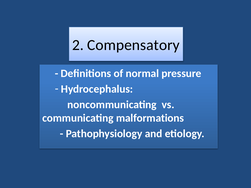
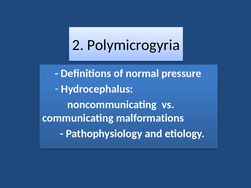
Compensatory: Compensatory -> Polymicrogyria
